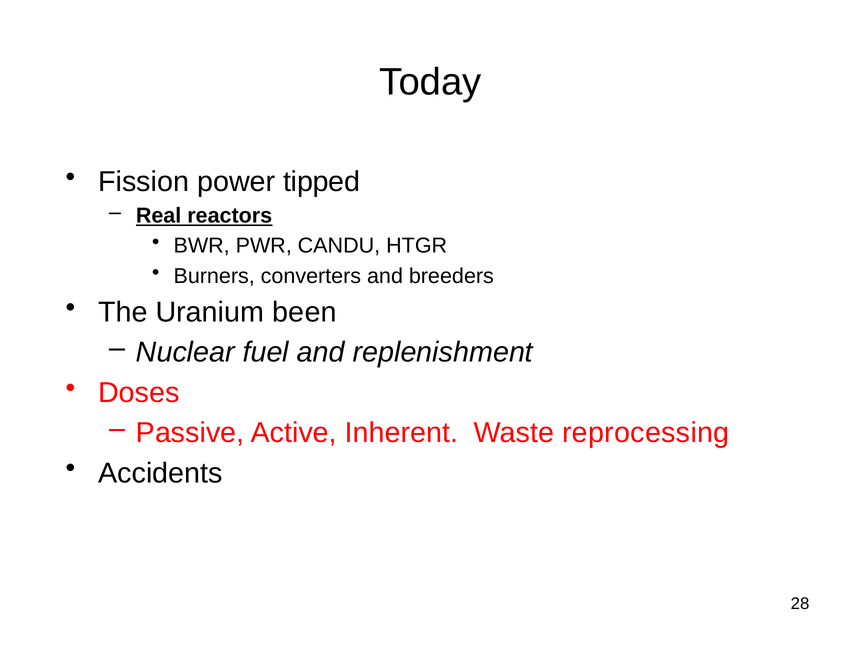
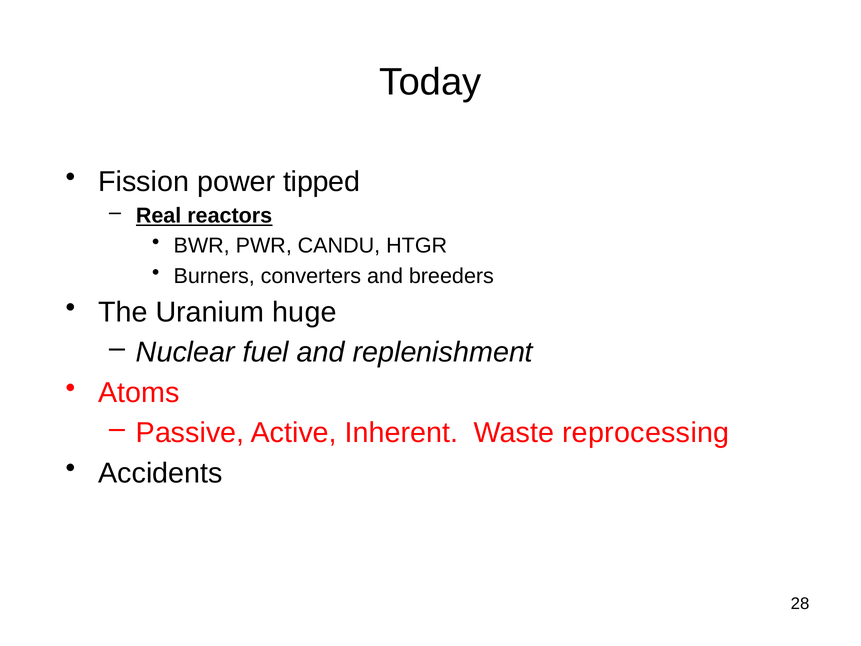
been: been -> huge
Doses: Doses -> Atoms
